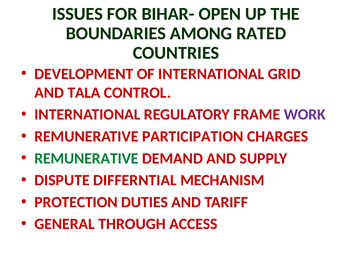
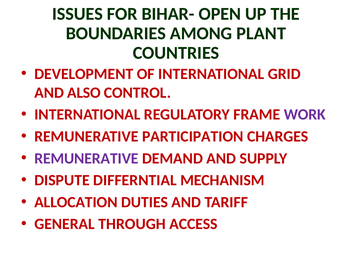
RATED: RATED -> PLANT
TALA: TALA -> ALSO
REMUNERATIVE at (86, 158) colour: green -> purple
PROTECTION: PROTECTION -> ALLOCATION
